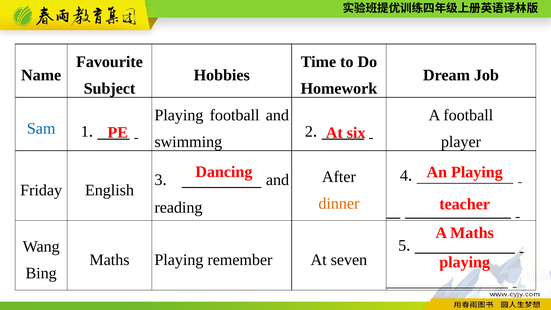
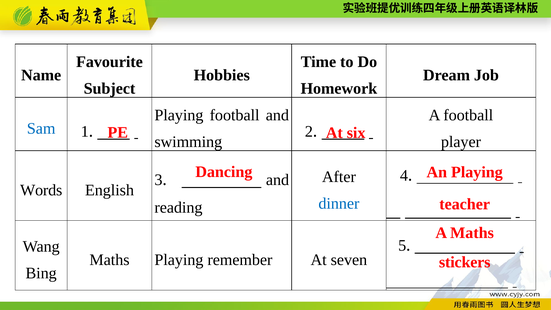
Friday: Friday -> Words
dinner colour: orange -> blue
playing at (465, 262): playing -> stickers
